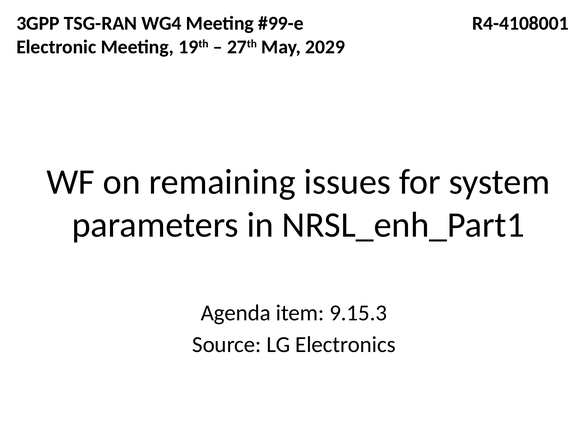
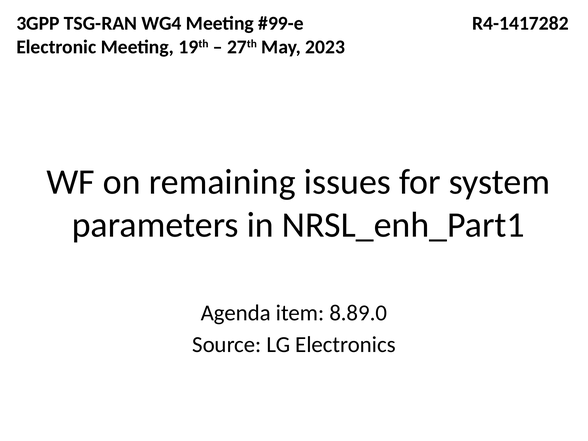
R4-4108001: R4-4108001 -> R4-1417282
2029: 2029 -> 2023
9.15.3: 9.15.3 -> 8.89.0
